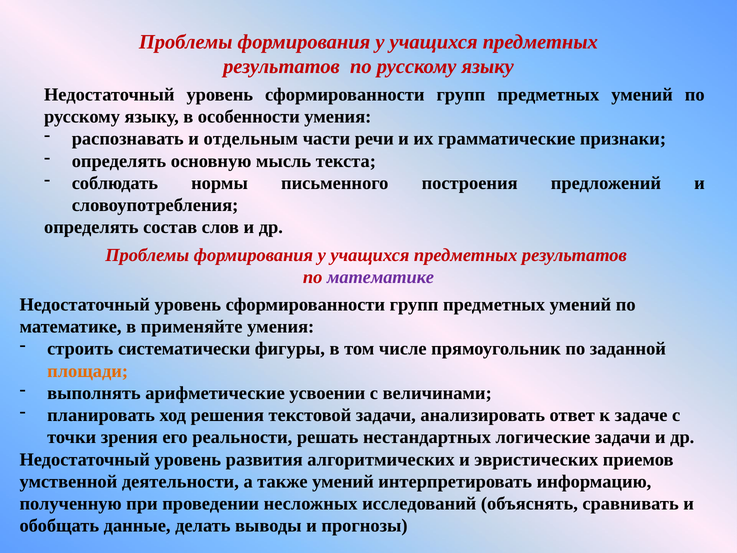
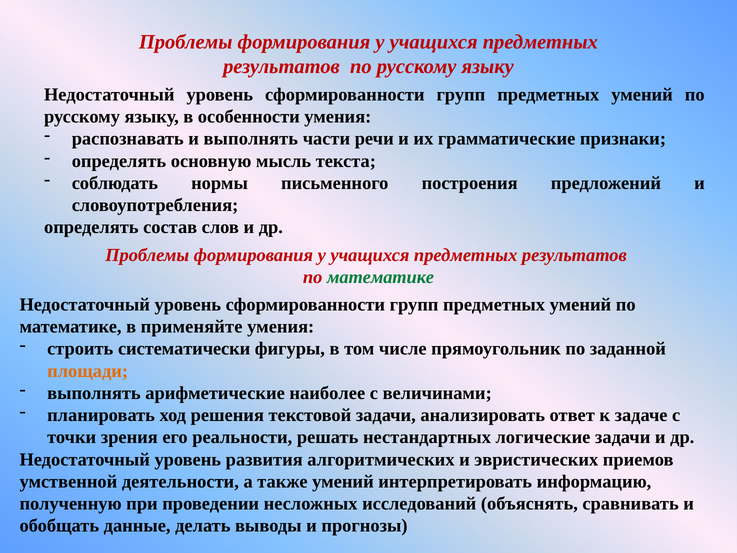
и отдельным: отдельным -> выполнять
математике at (380, 277) colour: purple -> green
усвоении: усвоении -> наиболее
